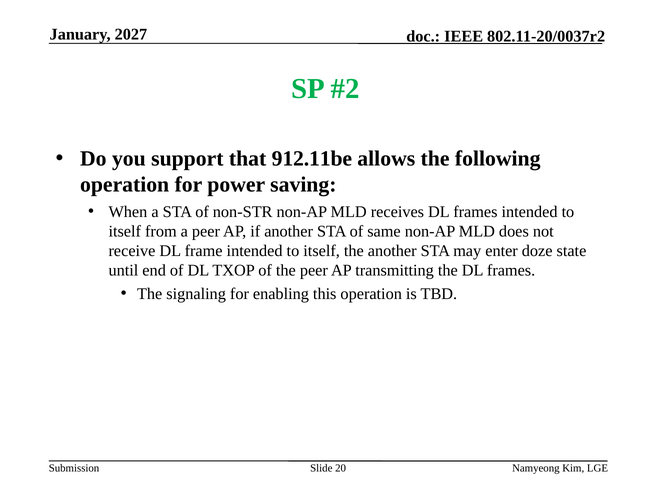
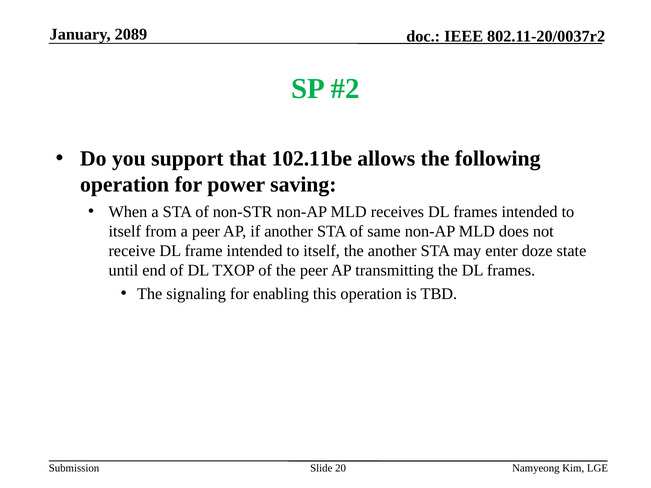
2027: 2027 -> 2089
912.11be: 912.11be -> 102.11be
